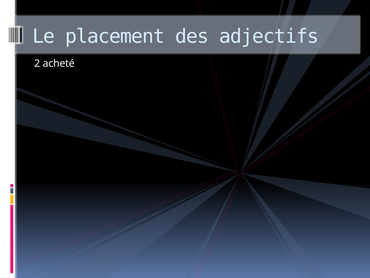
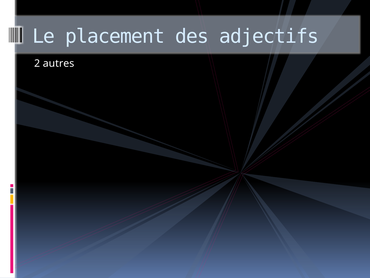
acheté: acheté -> autres
